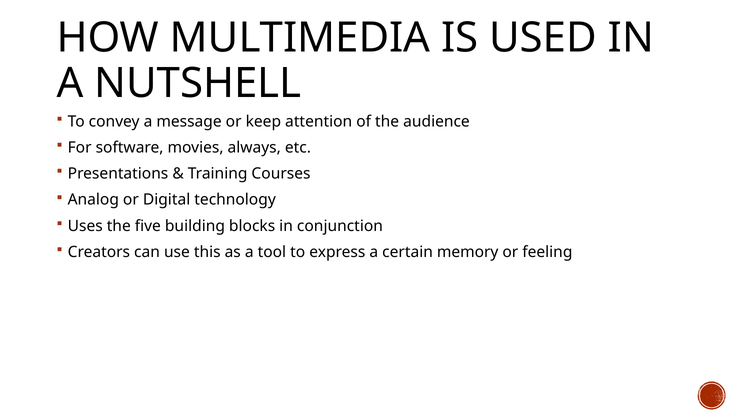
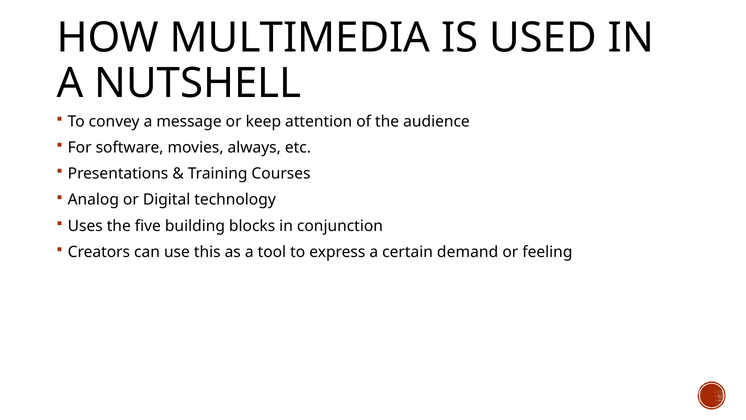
memory: memory -> demand
